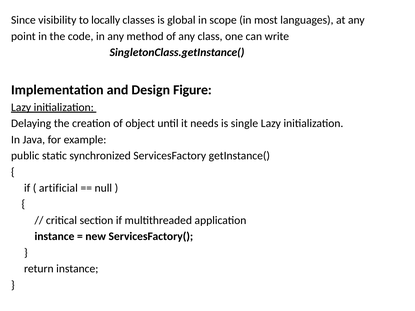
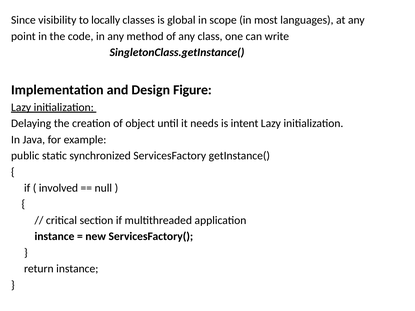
single: single -> intent
artificial: artificial -> involved
